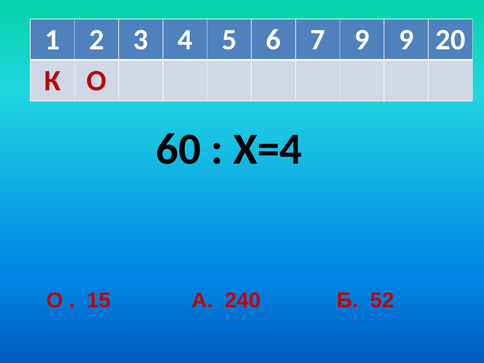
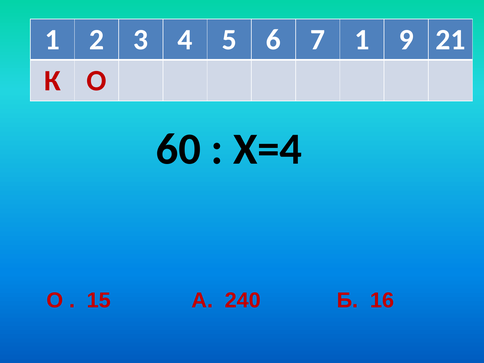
7 9: 9 -> 1
20: 20 -> 21
52: 52 -> 16
